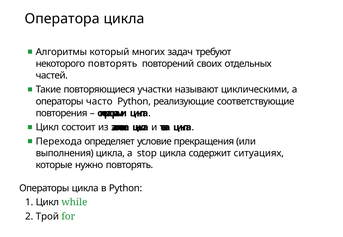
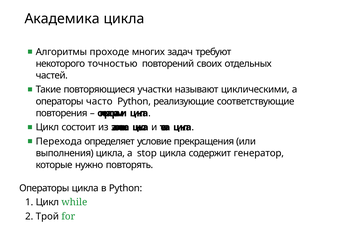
Оператора: Оператора -> Академика
который: который -> проходе
некоторого повторять: повторять -> точностью
ситуациях: ситуациях -> генератор
